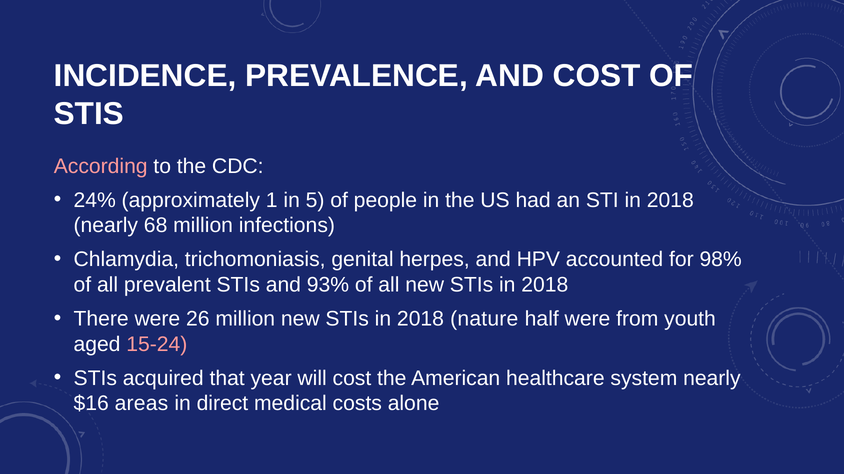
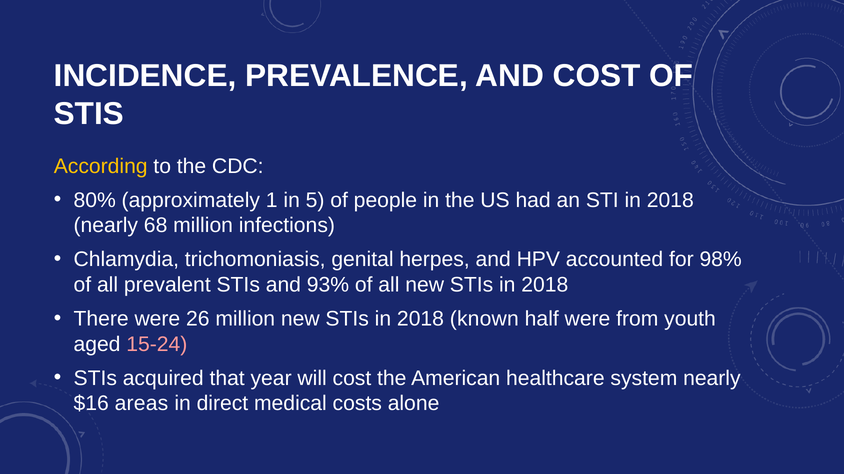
According colour: pink -> yellow
24%: 24% -> 80%
nature: nature -> known
